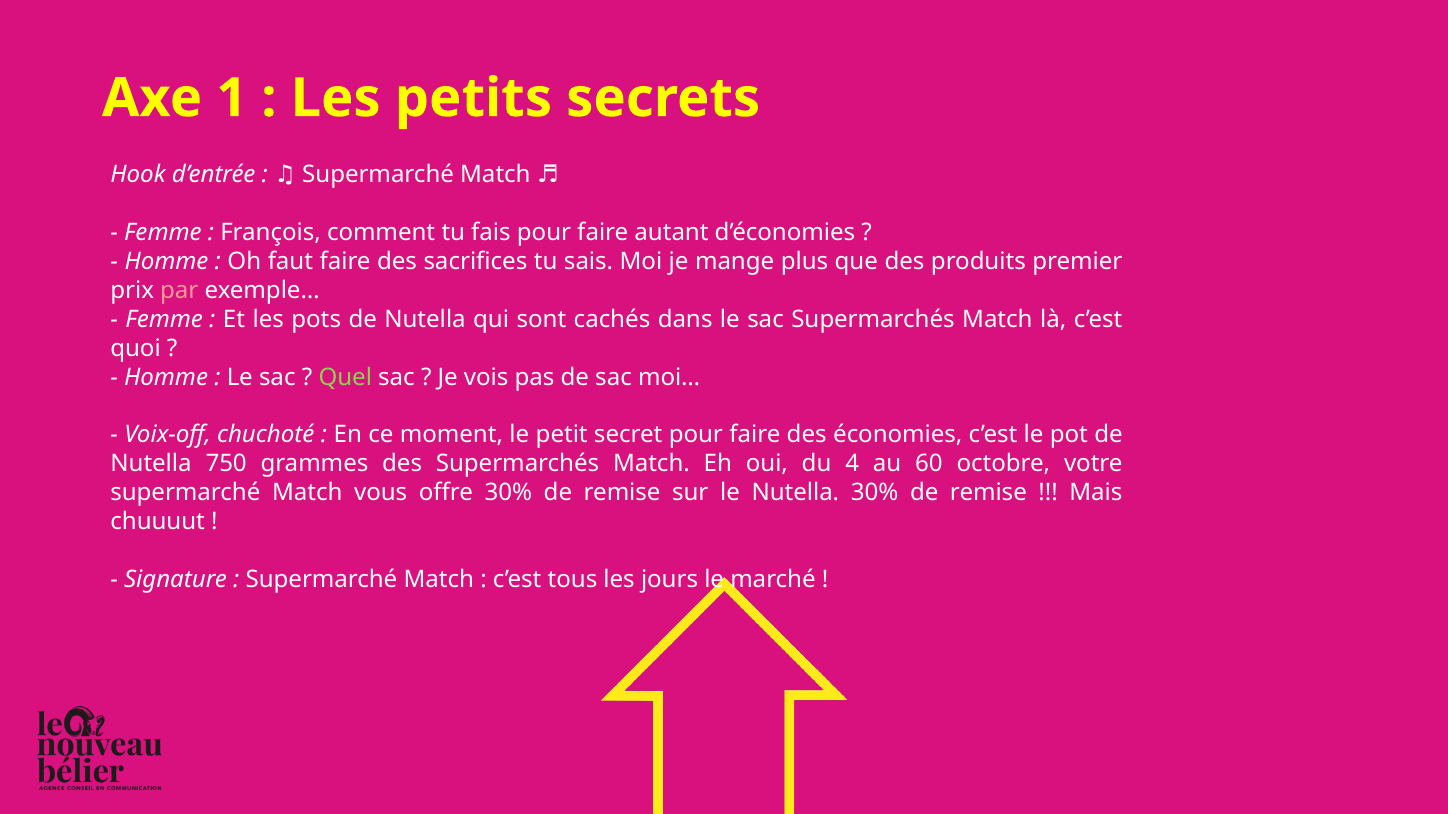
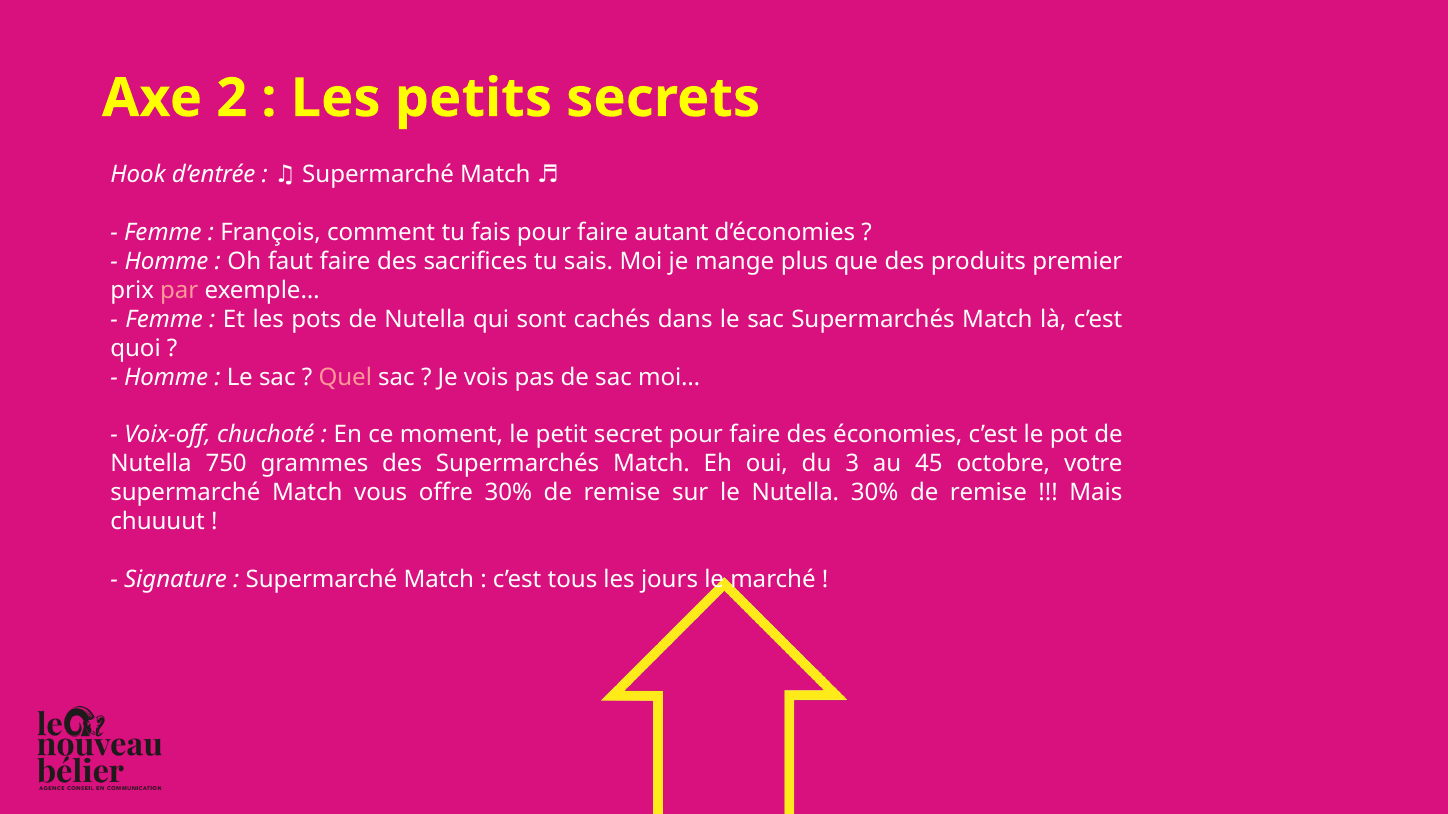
1: 1 -> 2
Quel colour: light green -> pink
4: 4 -> 3
60: 60 -> 45
